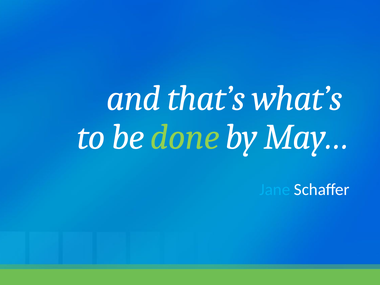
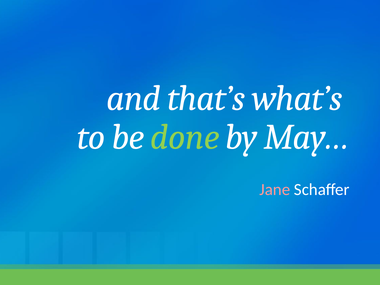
Jane colour: light blue -> pink
